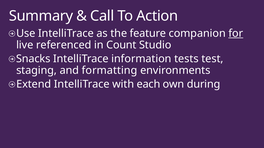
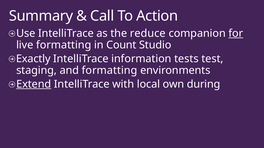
feature: feature -> reduce
live referenced: referenced -> formatting
Snacks: Snacks -> Exactly
Extend underline: none -> present
each: each -> local
